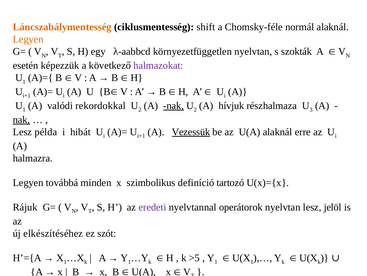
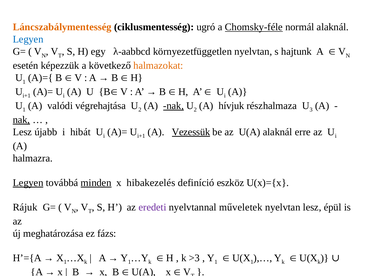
shift: shift -> ugró
Chomsky-féle underline: none -> present
Legyen at (28, 39) colour: orange -> blue
szokták: szokták -> hajtunk
halmazokat colour: purple -> orange
rekordokkal: rekordokkal -> végrehajtása
példa: példa -> újabb
Legyen at (28, 182) underline: none -> present
minden underline: none -> present
szimbolikus: szimbolikus -> hibakezelés
tartozó: tartozó -> eszköz
operátorok: operátorok -> műveletek
jelöl: jelöl -> épül
elkészítéséhez: elkészítéséhez -> meghatározása
szót: szót -> fázs
>5: >5 -> >3
